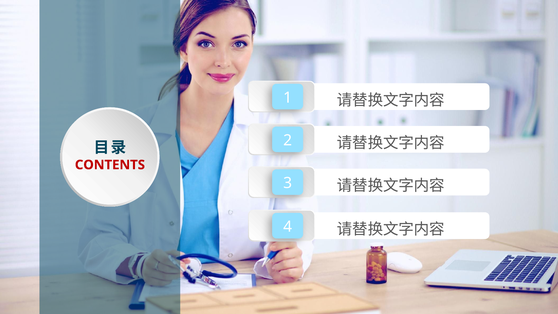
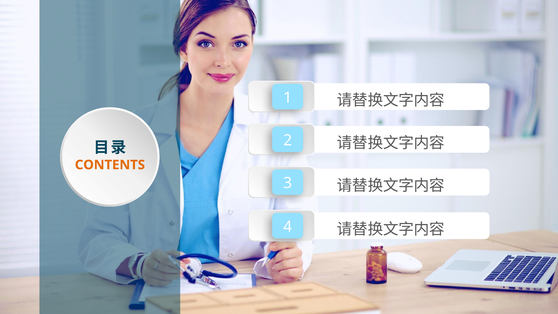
CONTENTS colour: red -> orange
